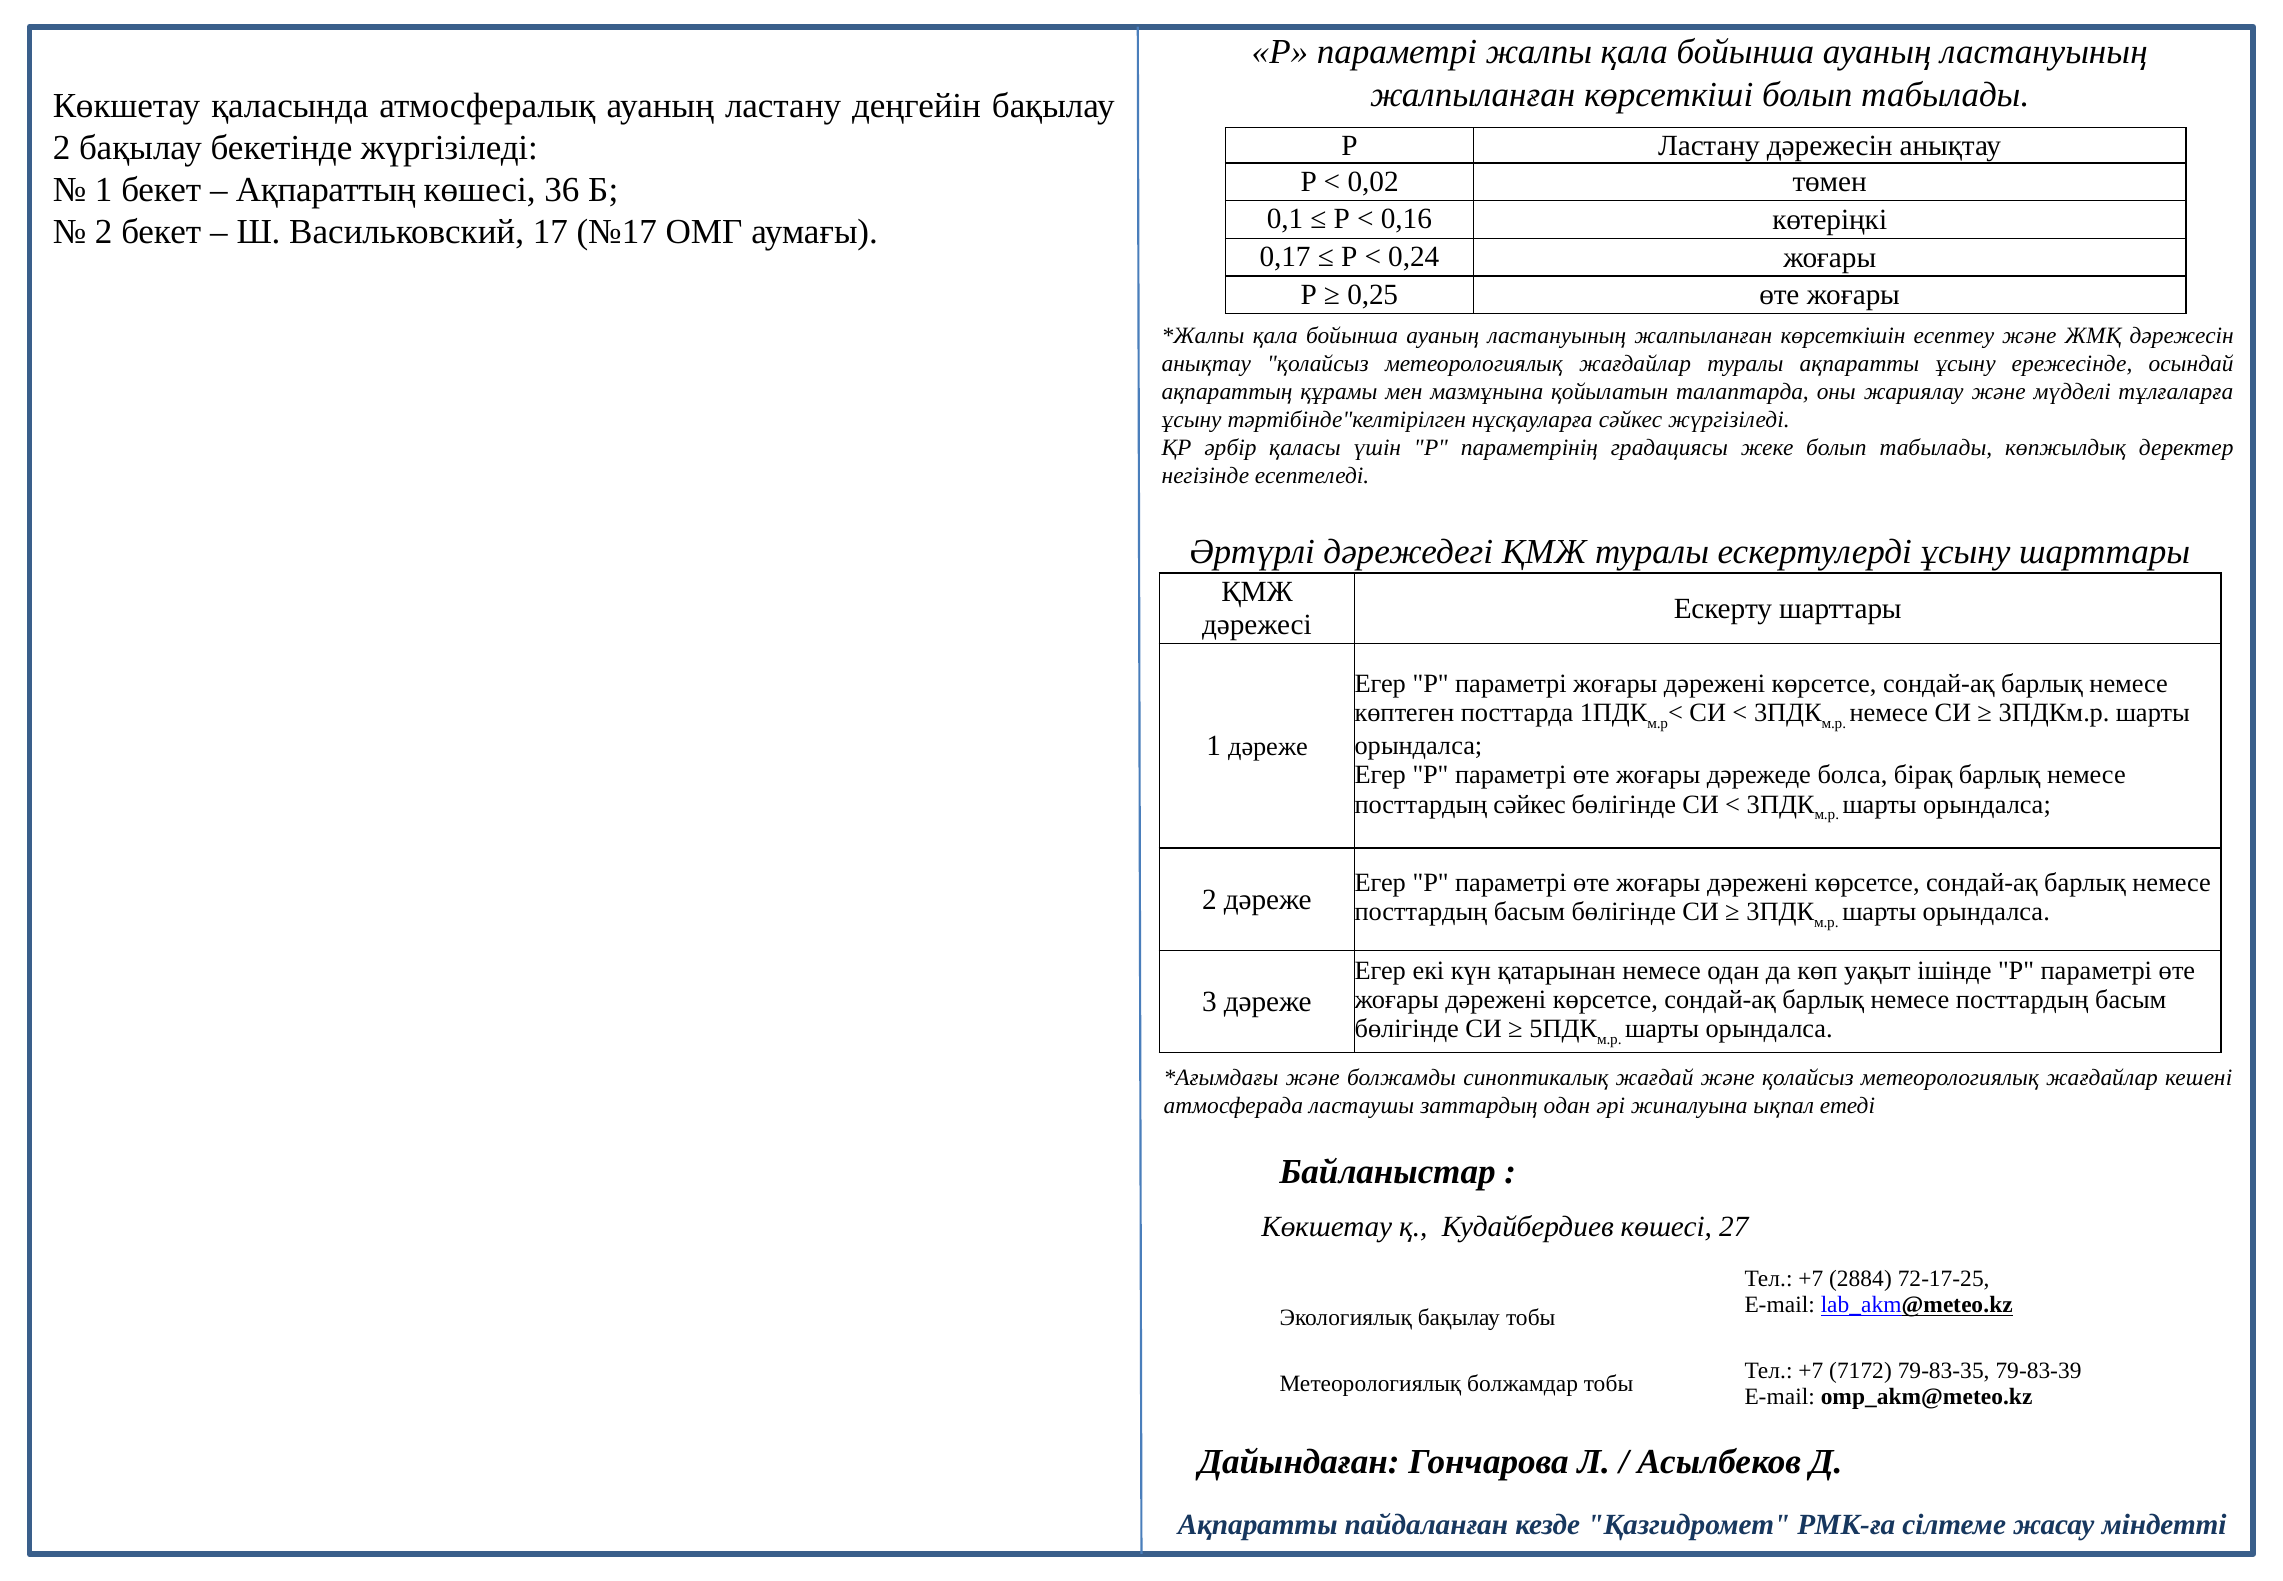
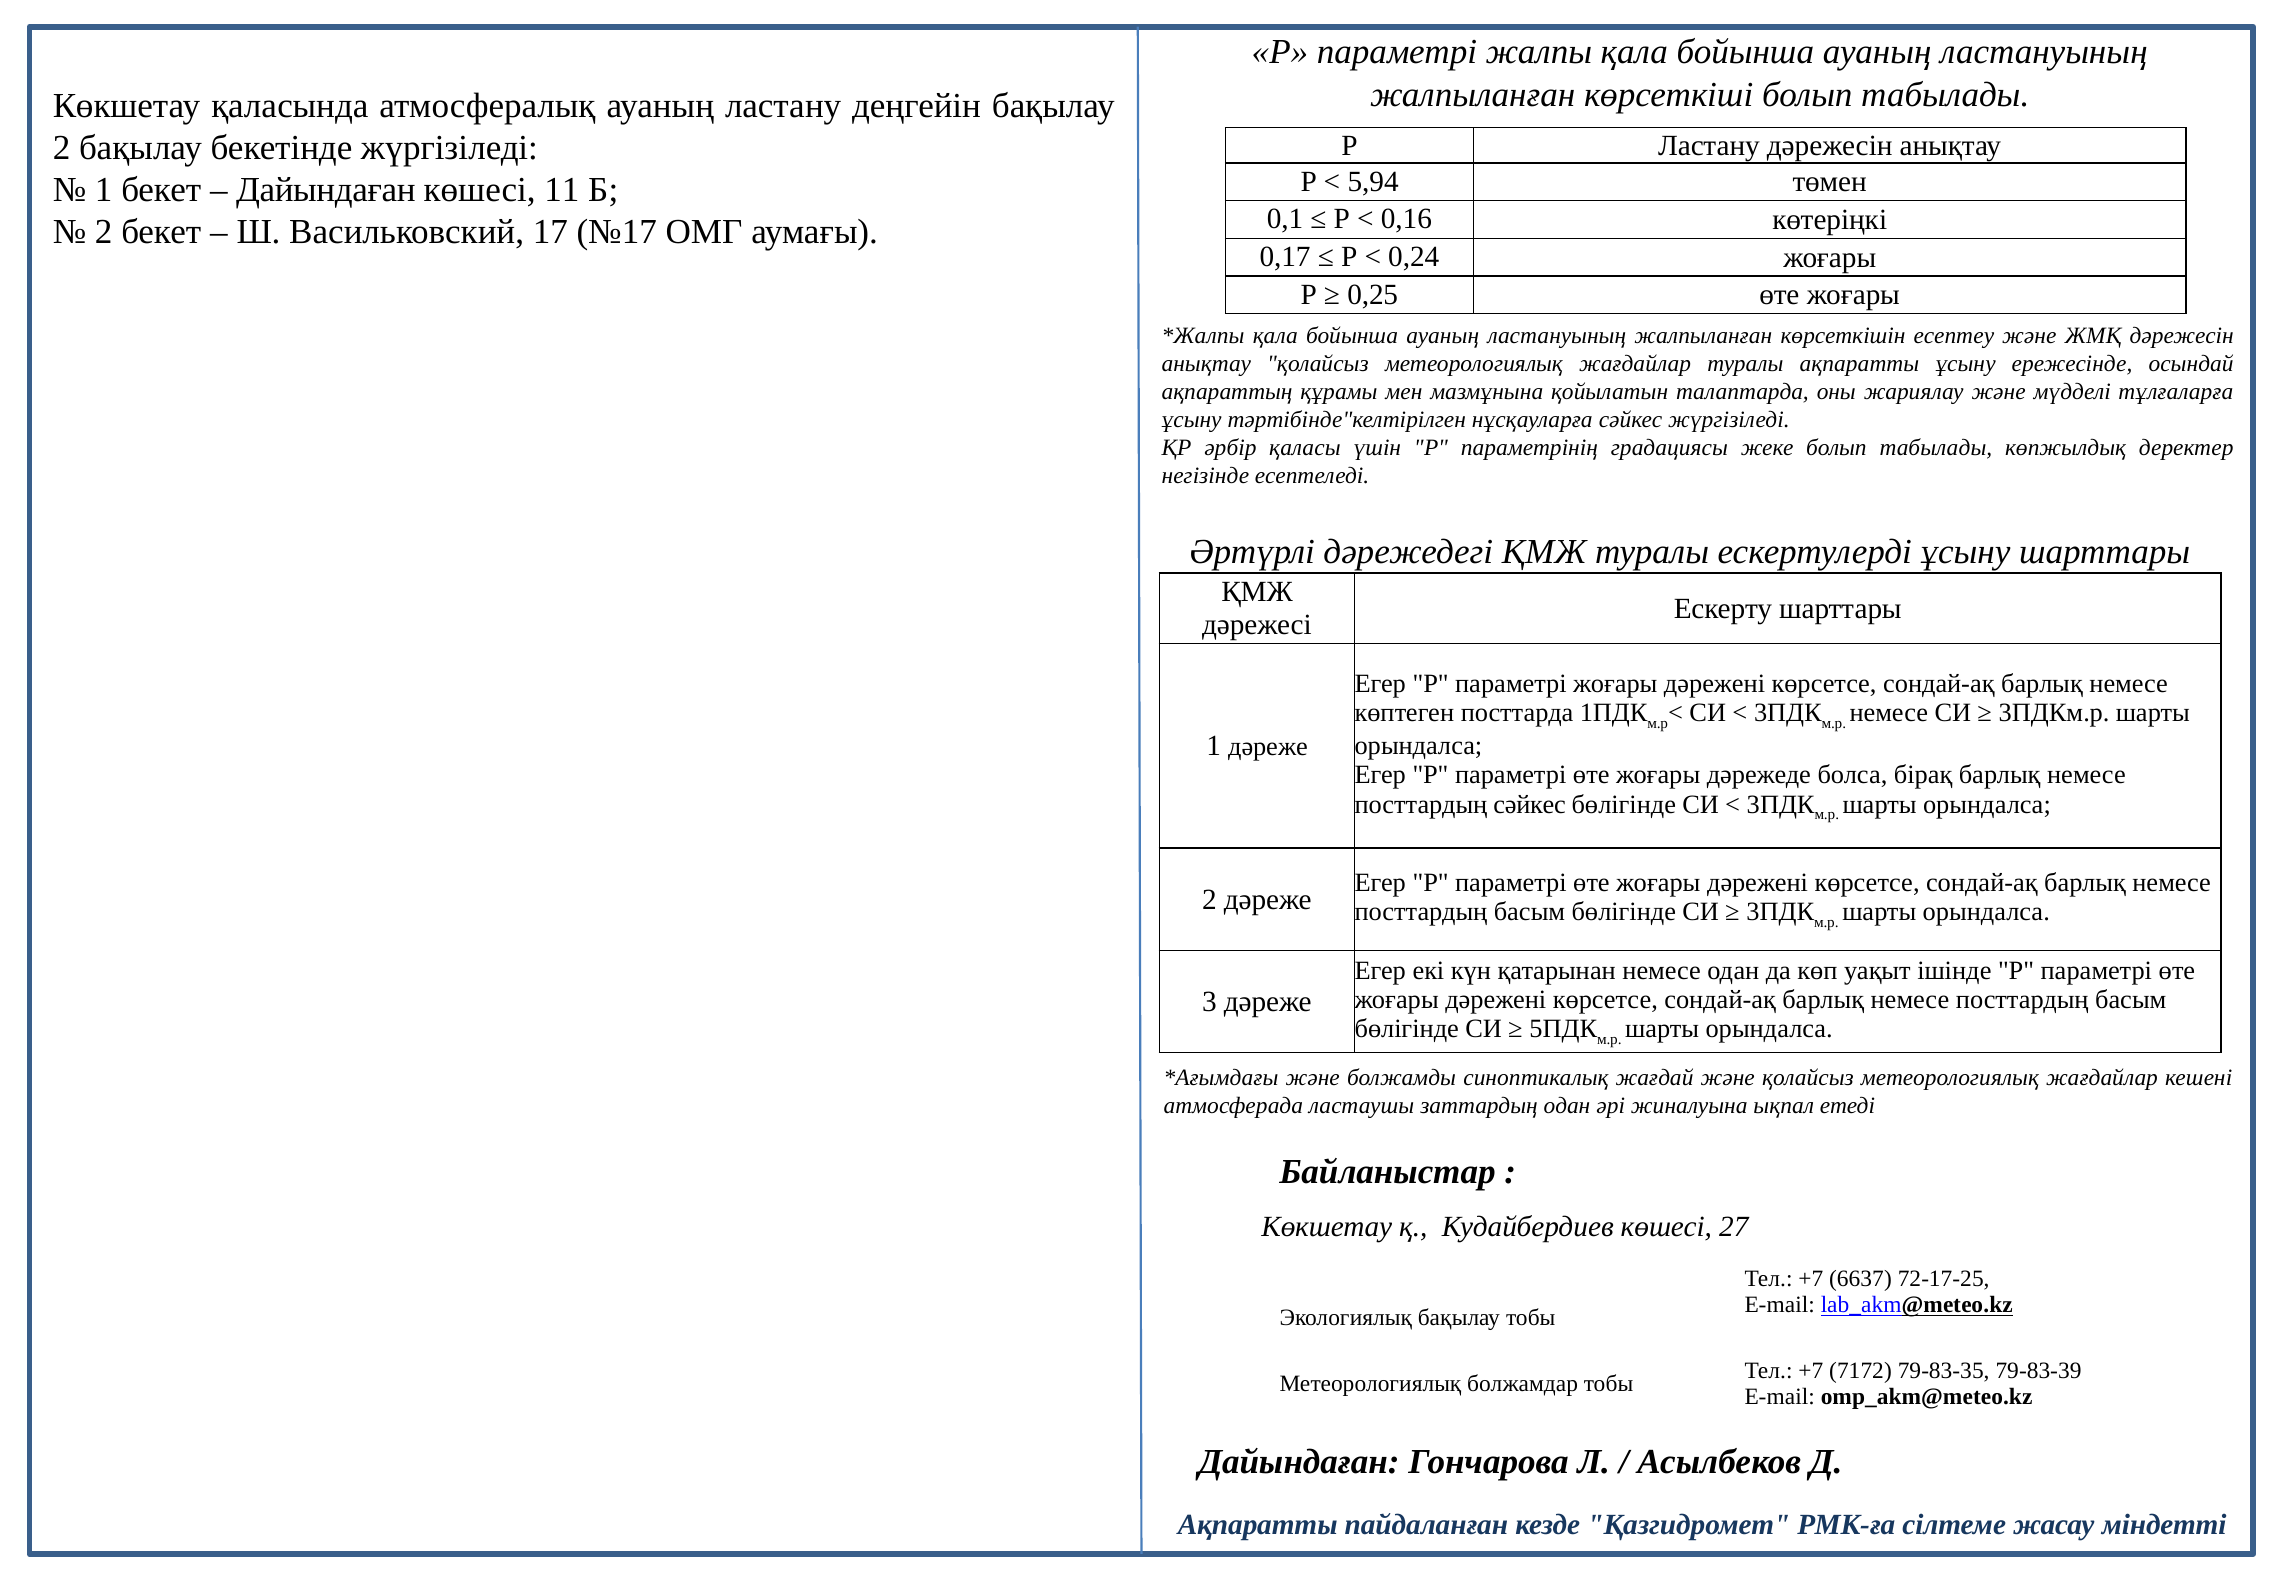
0,02: 0,02 -> 5,94
Ақпараттың at (326, 190): Ақпараттың -> Дайындаған
36: 36 -> 11
2884: 2884 -> 6637
